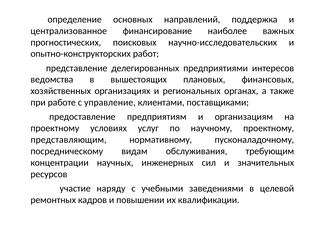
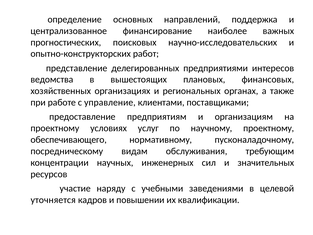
представляющим: представляющим -> обеспечивающего
ремонтных: ремонтных -> уточняется
